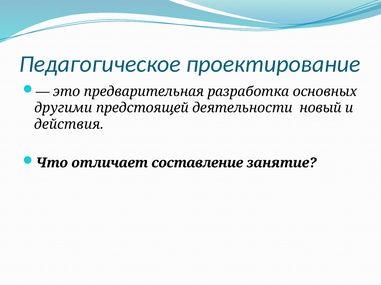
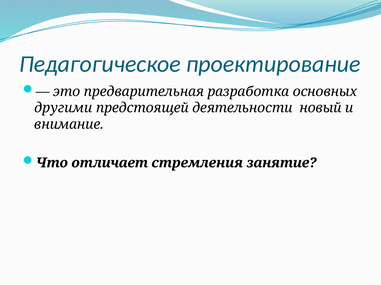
действия: действия -> внимание
составление: составление -> стремления
